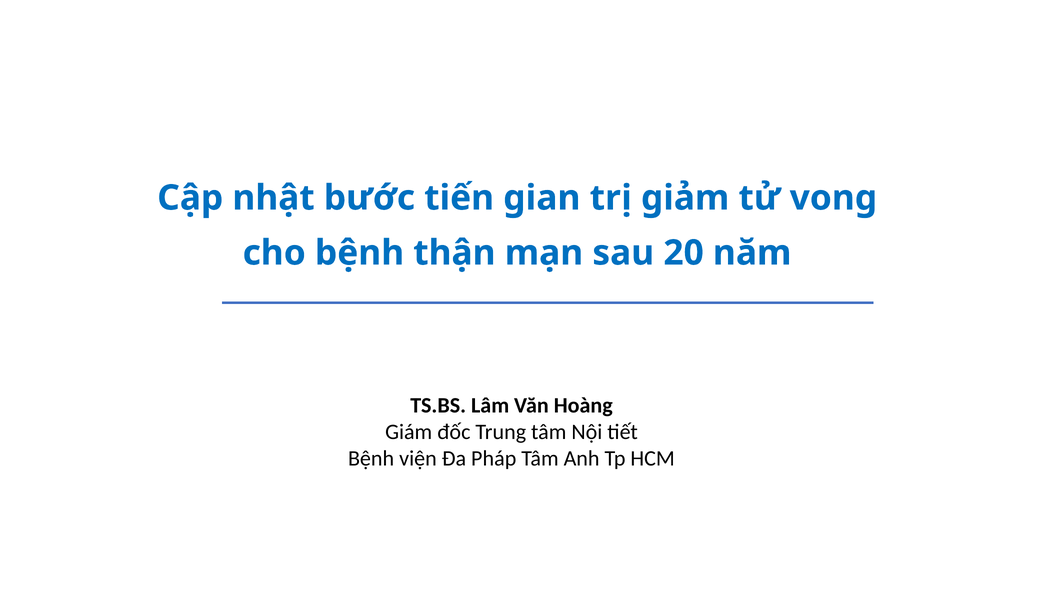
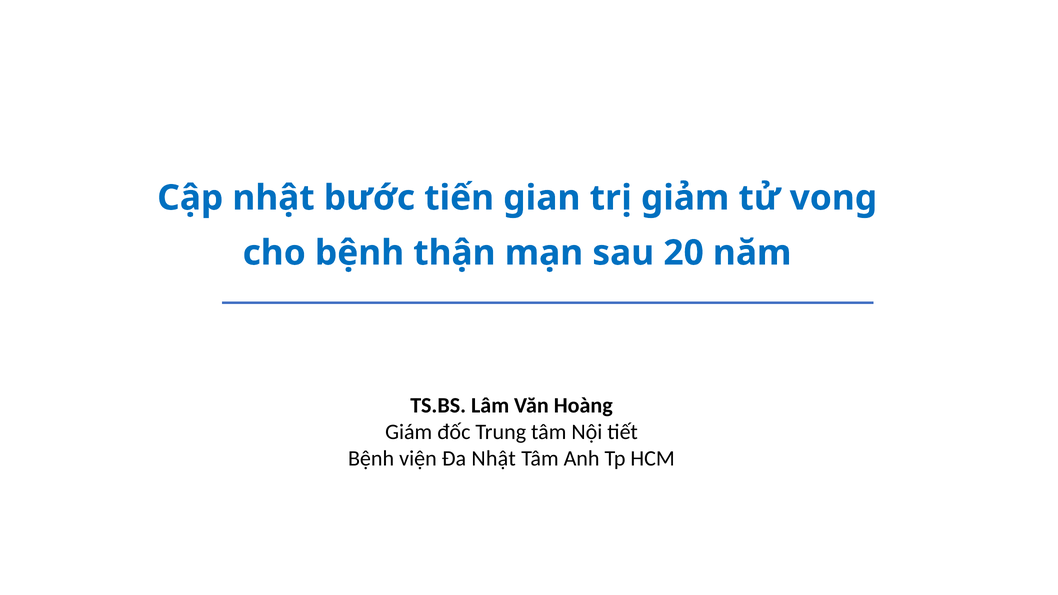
Đa Pháp: Pháp -> Nhật
